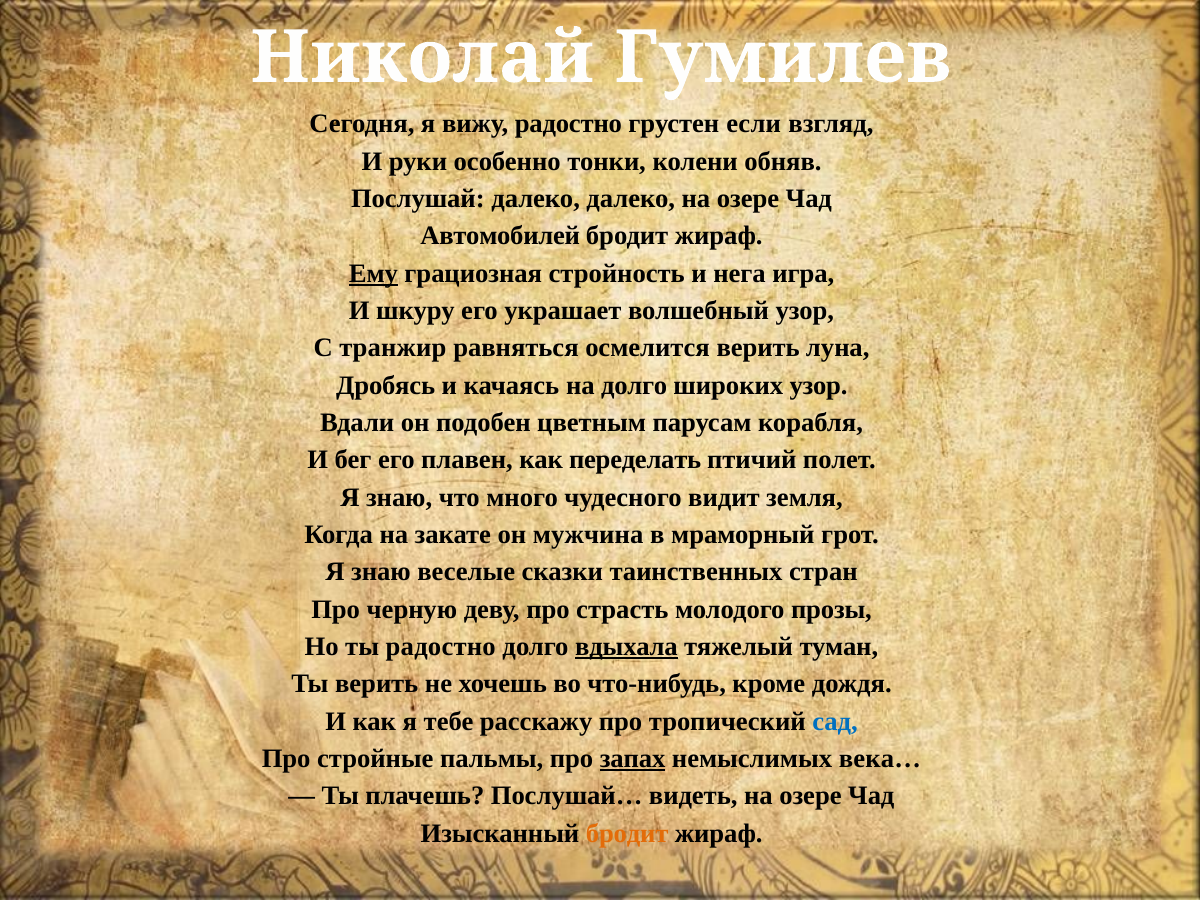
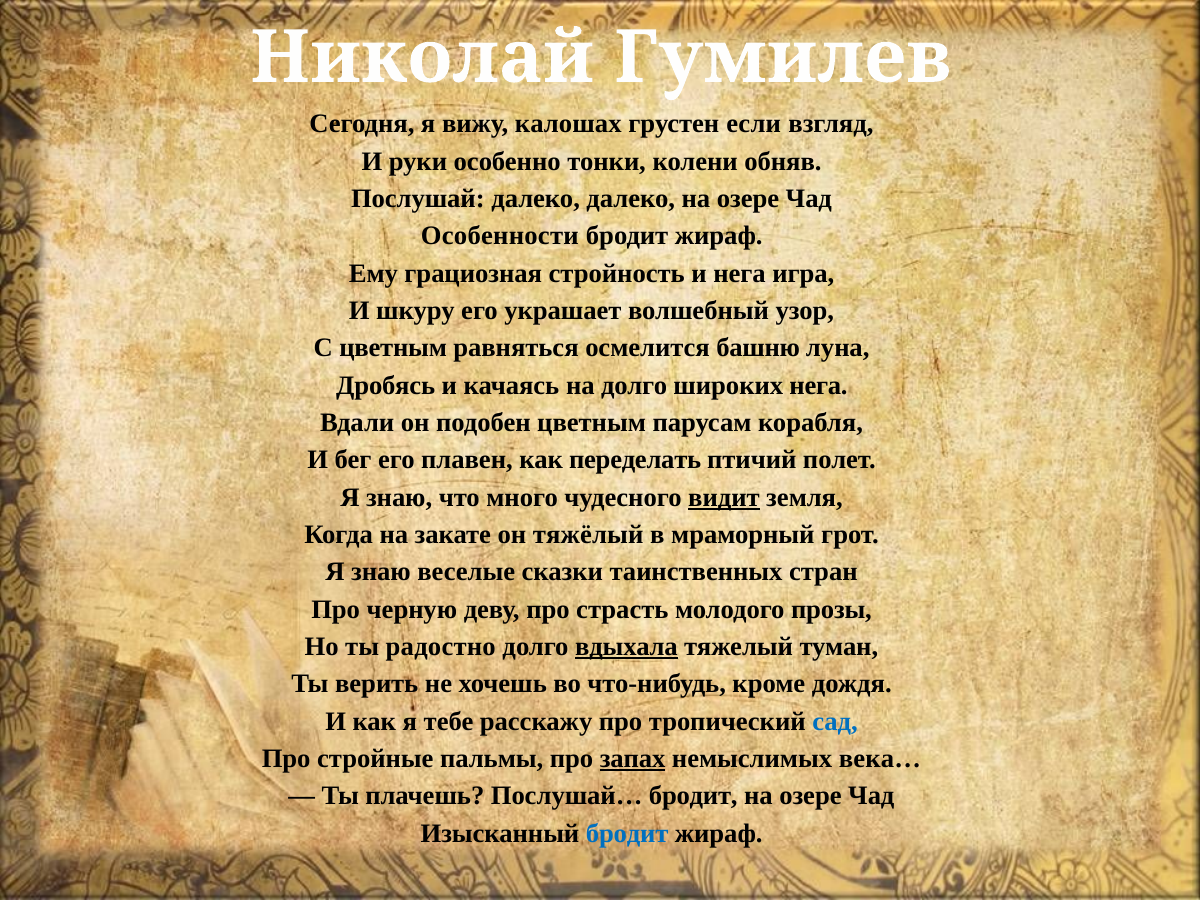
вижу радостно: радостно -> калошах
Автомобилей: Автомобилей -> Особенности
Ему underline: present -> none
С транжир: транжир -> цветным
осмелится верить: верить -> башню
широких узор: узор -> нега
видит underline: none -> present
мужчина: мужчина -> тяжёлый
Послушай… видеть: видеть -> бродит
бродит at (627, 833) colour: orange -> blue
